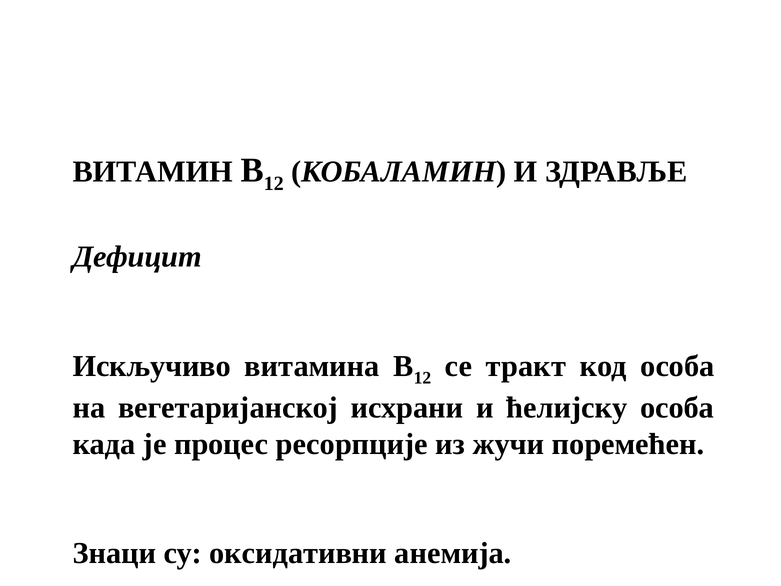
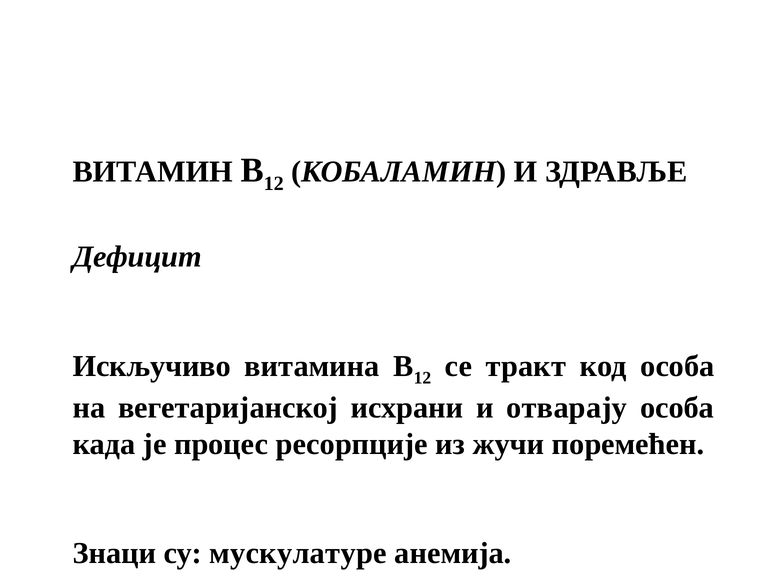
ћелијску: ћелијску -> отварају
оксидативни: оксидативни -> мускулатуре
